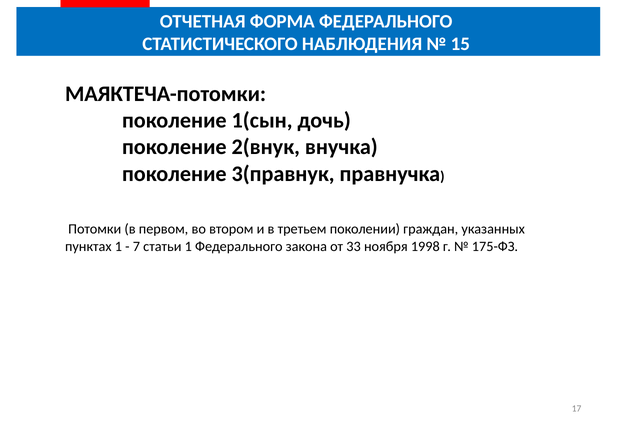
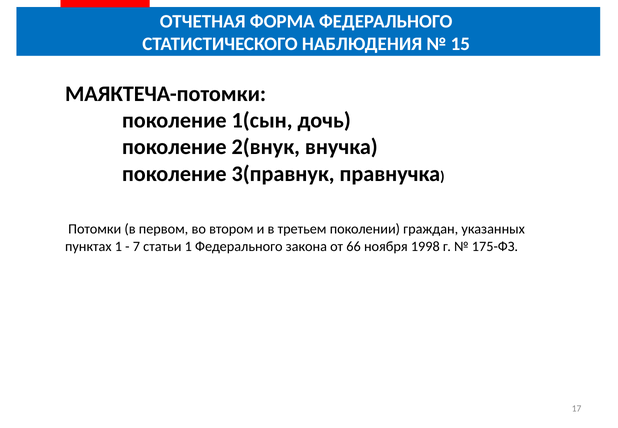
33: 33 -> 66
